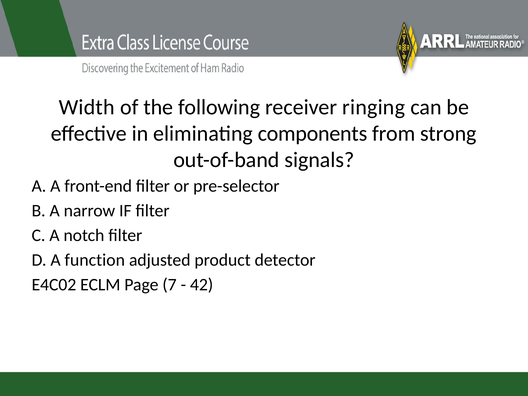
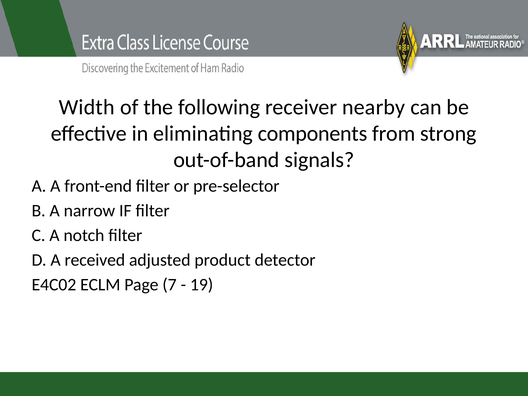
ringing: ringing -> nearby
function: function -> received
42: 42 -> 19
